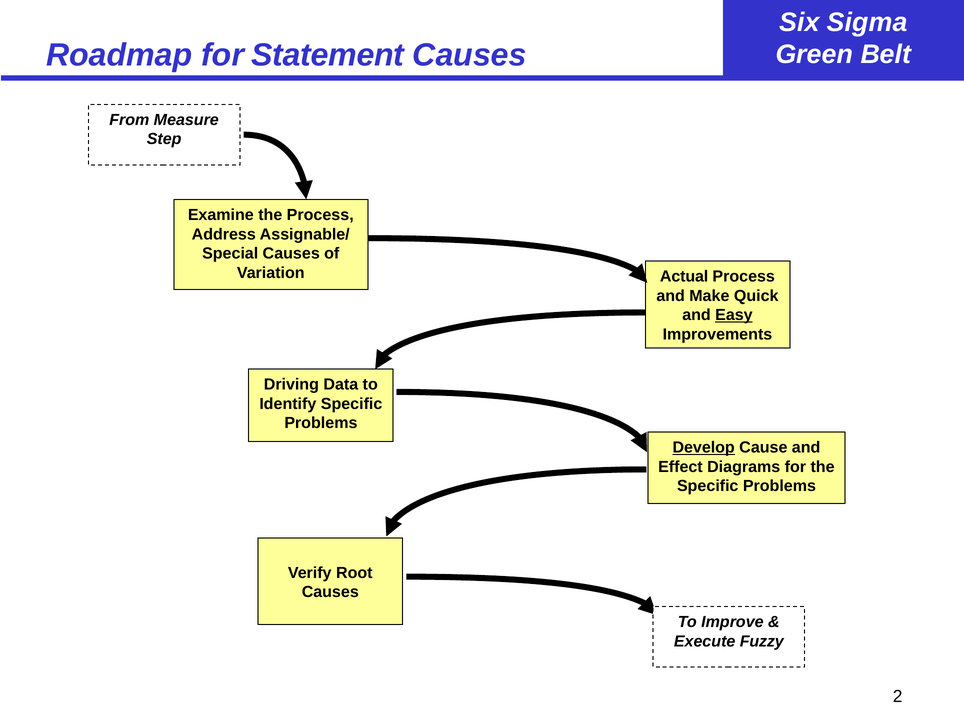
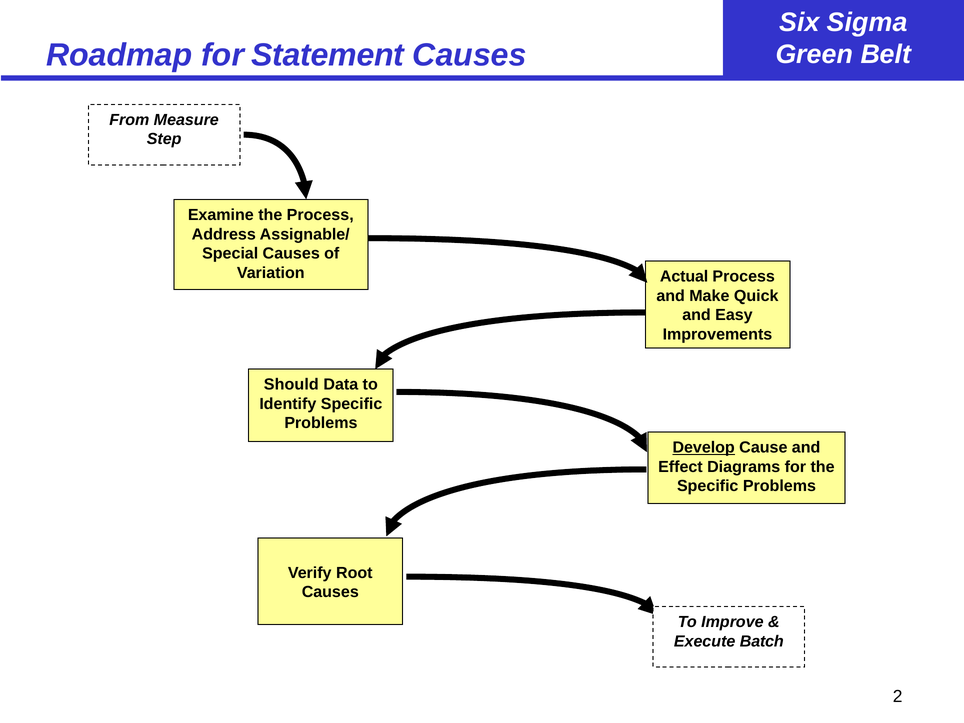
Easy underline: present -> none
Driving: Driving -> Should
Fuzzy: Fuzzy -> Batch
